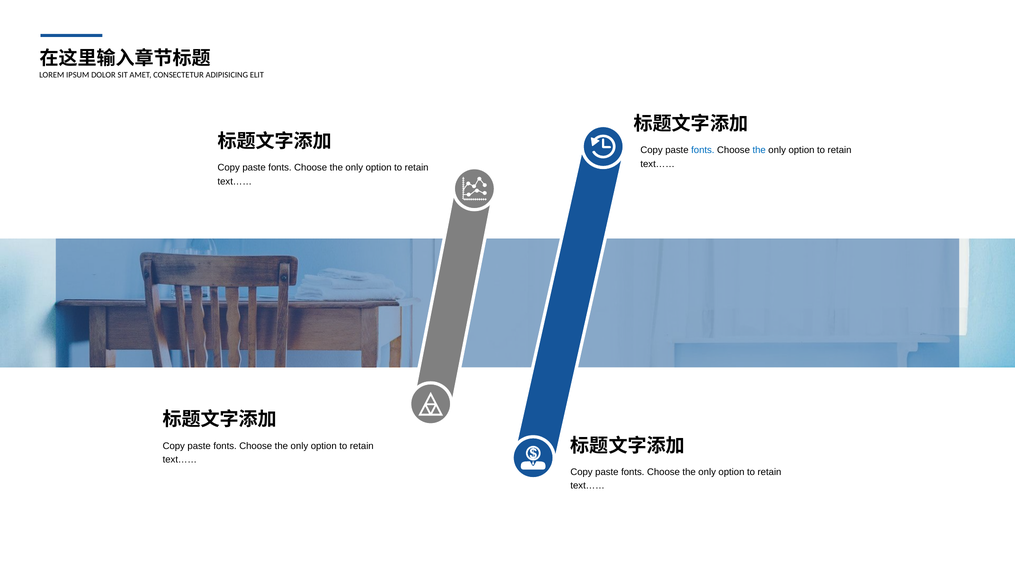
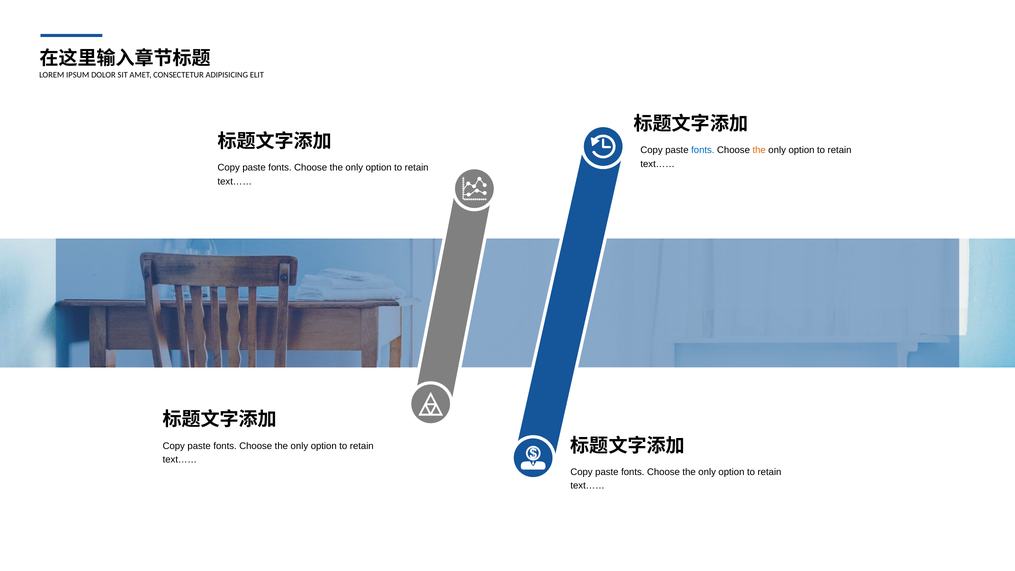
the at (759, 150) colour: blue -> orange
